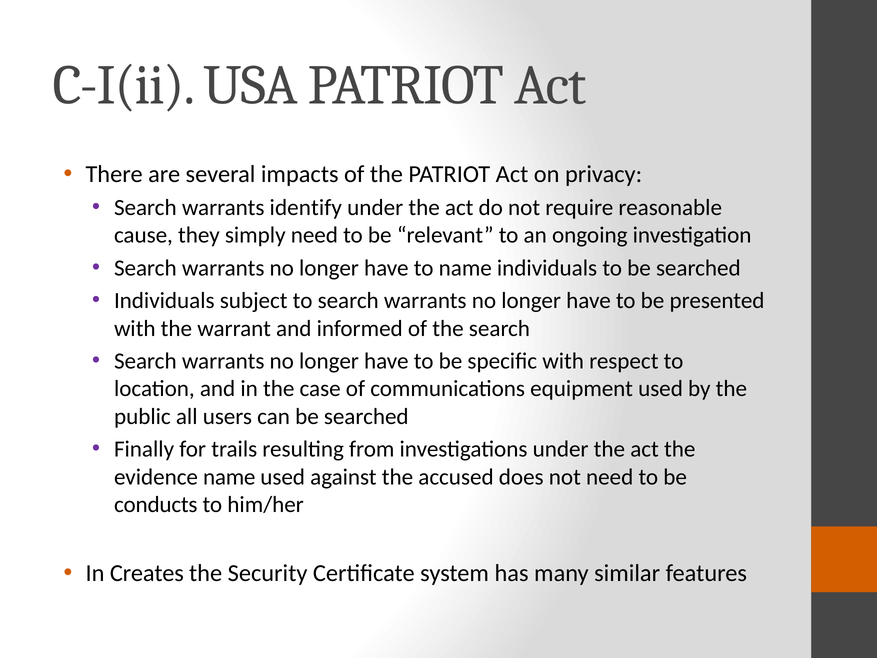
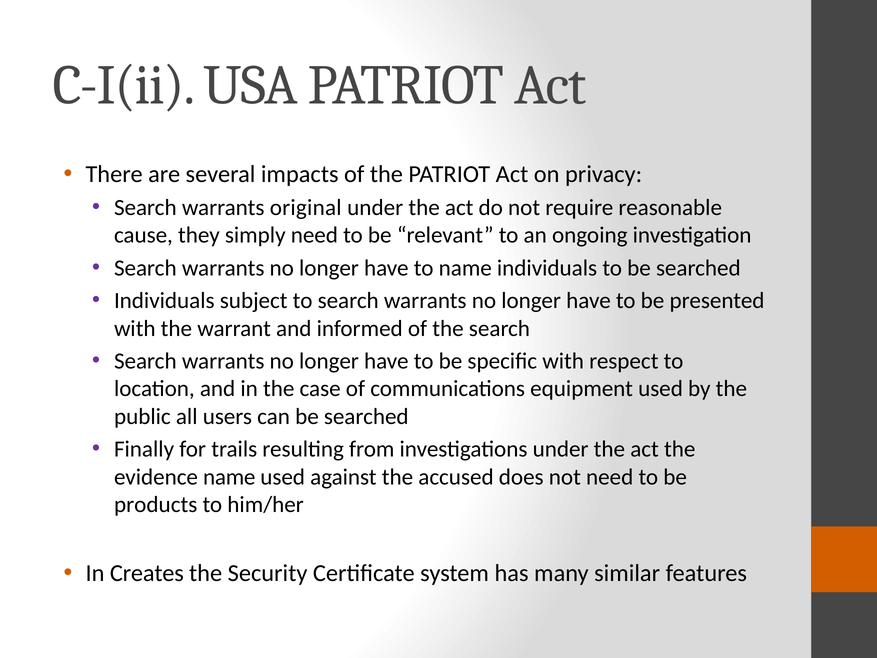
identify: identify -> original
conducts: conducts -> products
